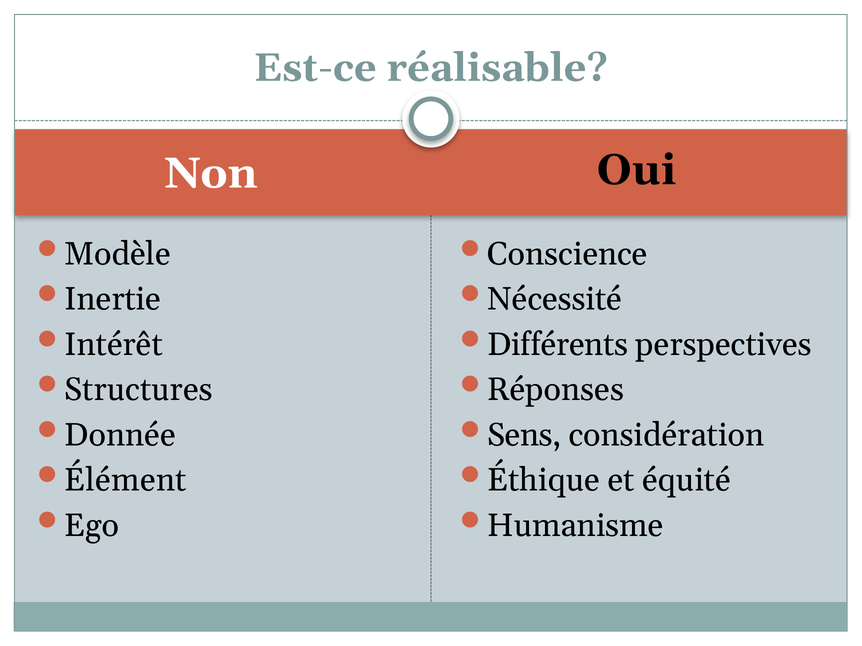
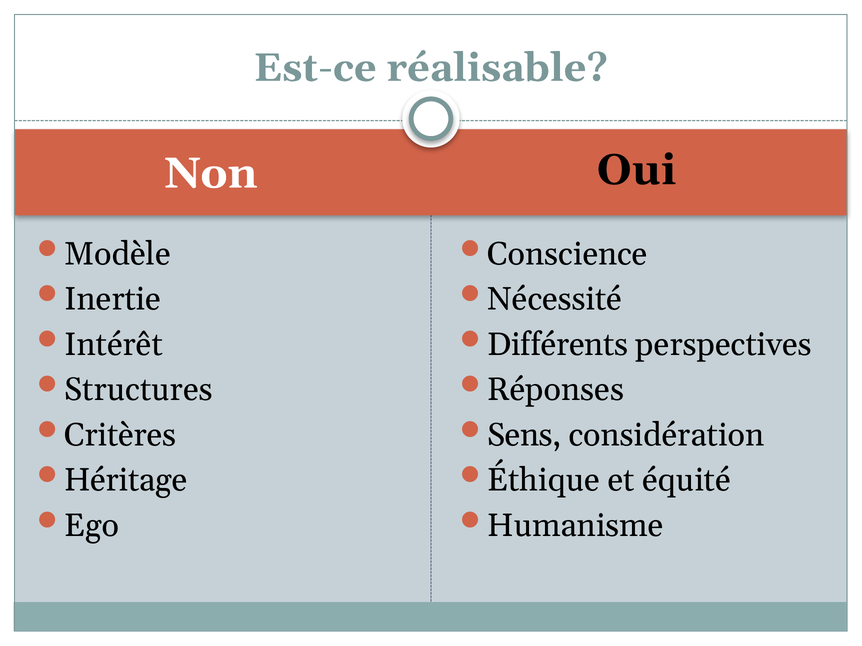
Donnée: Donnée -> Critères
Élément: Élément -> Héritage
